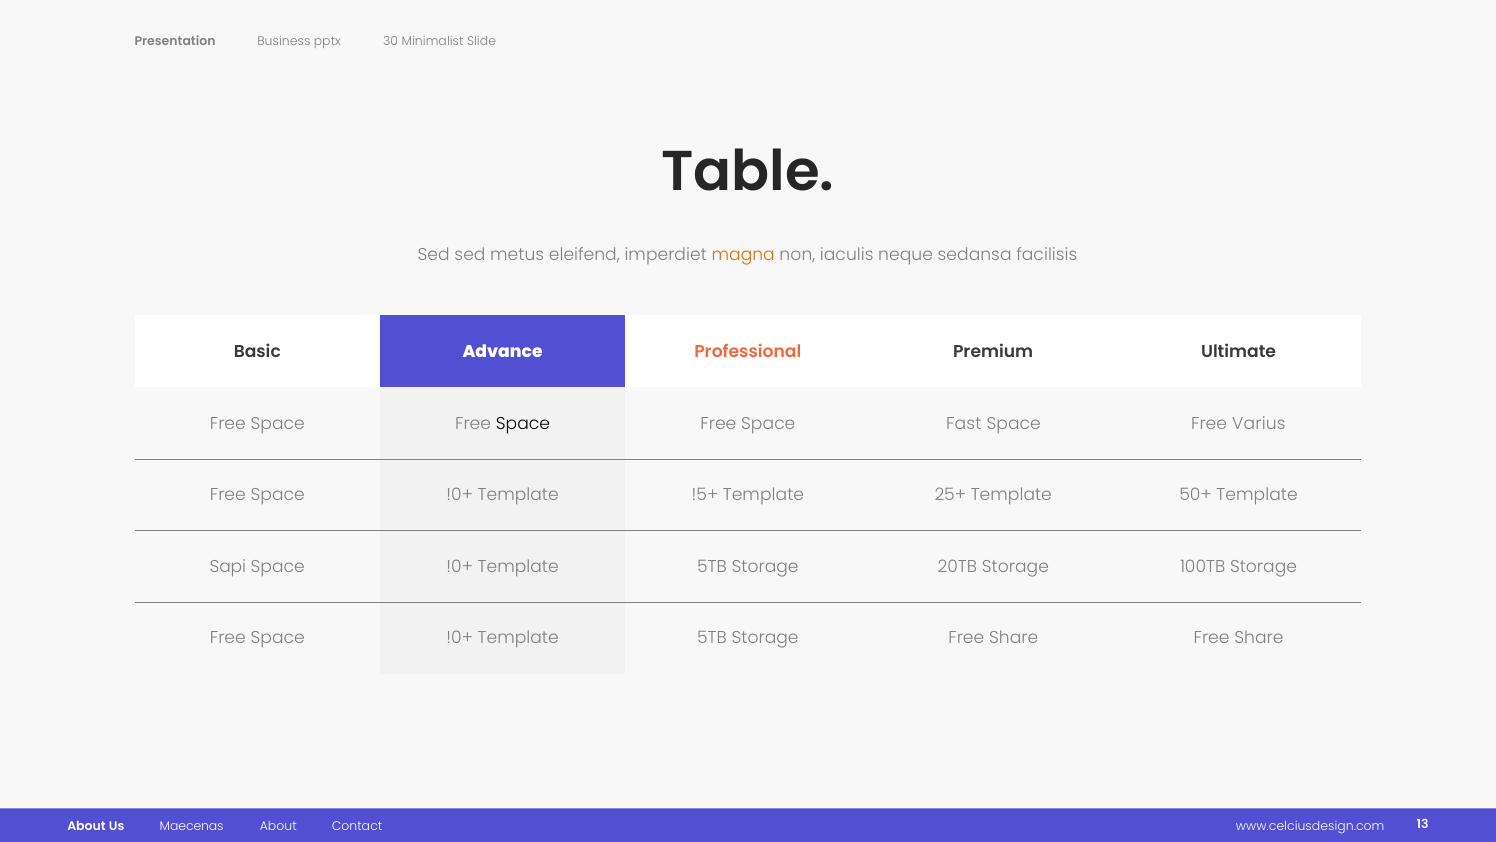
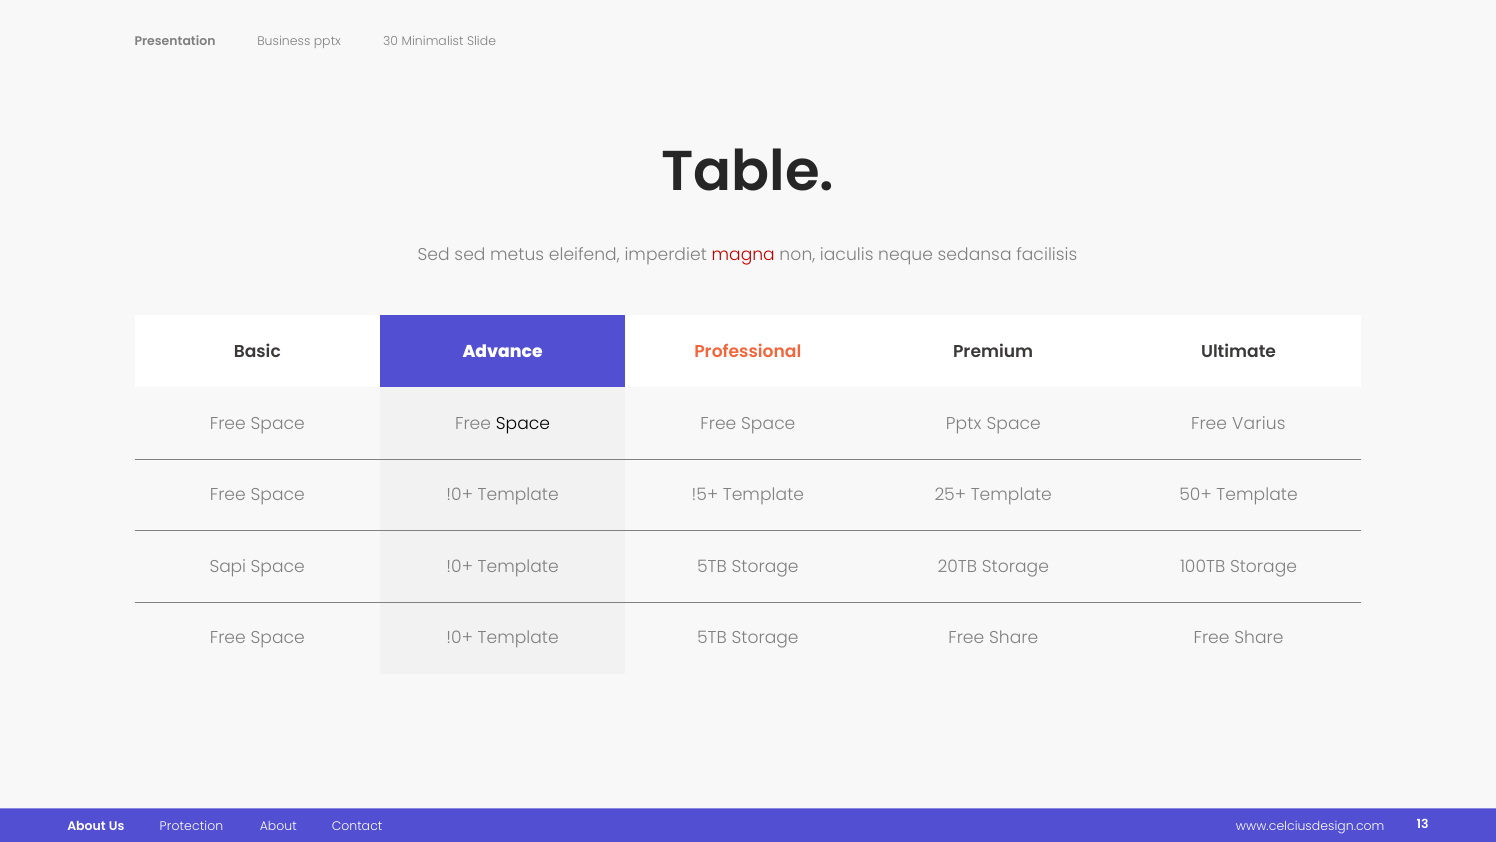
magna colour: orange -> red
Space Fast: Fast -> Pptx
Maecenas: Maecenas -> Protection
